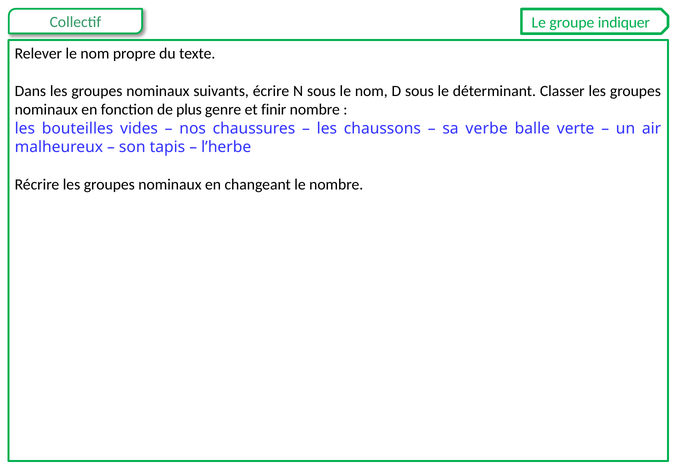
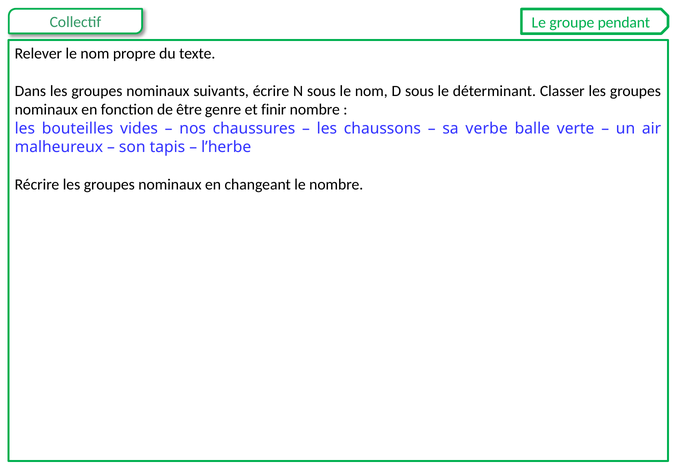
indiquer: indiquer -> pendant
plus: plus -> être
